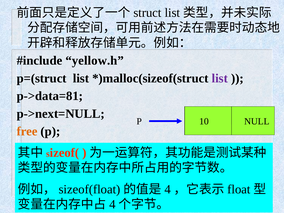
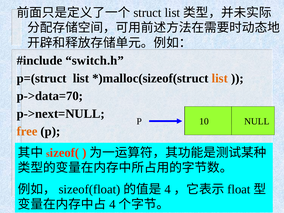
yellow.h: yellow.h -> switch.h
list at (220, 78) colour: purple -> orange
p->data=81: p->data=81 -> p->data=70
